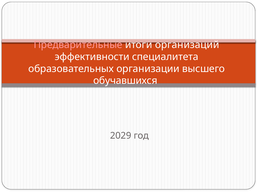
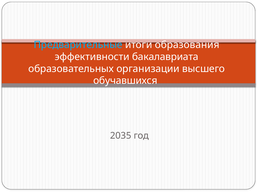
Предварительные colour: pink -> light blue
организаций: организаций -> образования
специалитета: специалитета -> бакалавриата
2029: 2029 -> 2035
